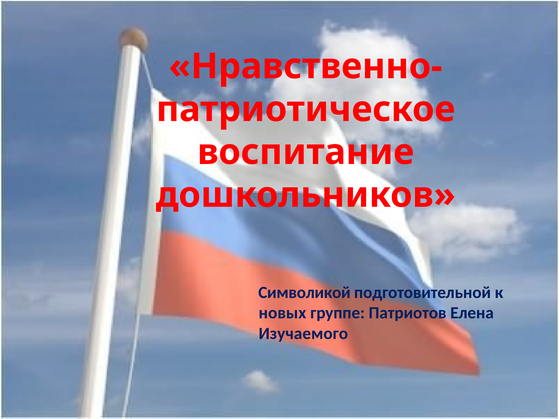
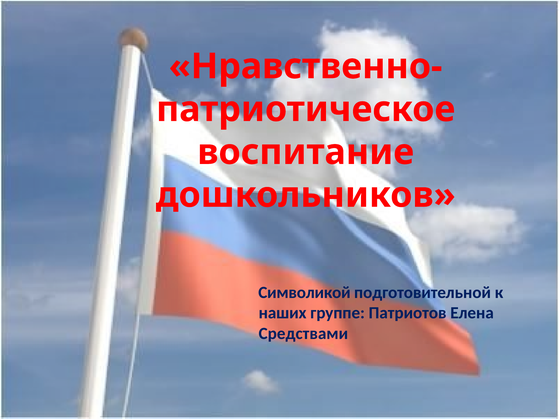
новых: новых -> наших
Изучаемого: Изучаемого -> Средствами
